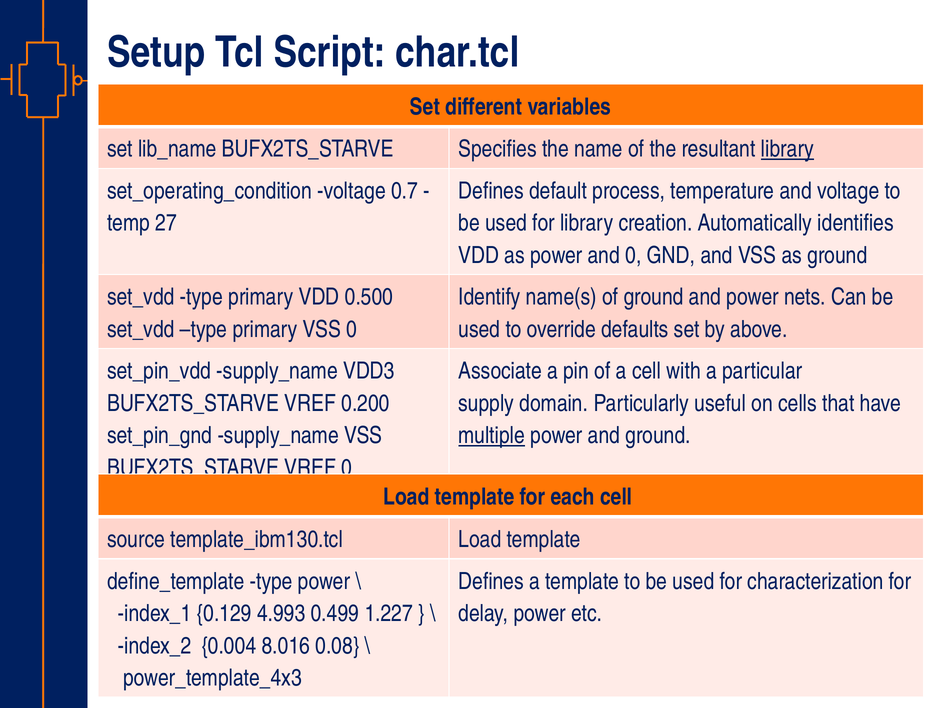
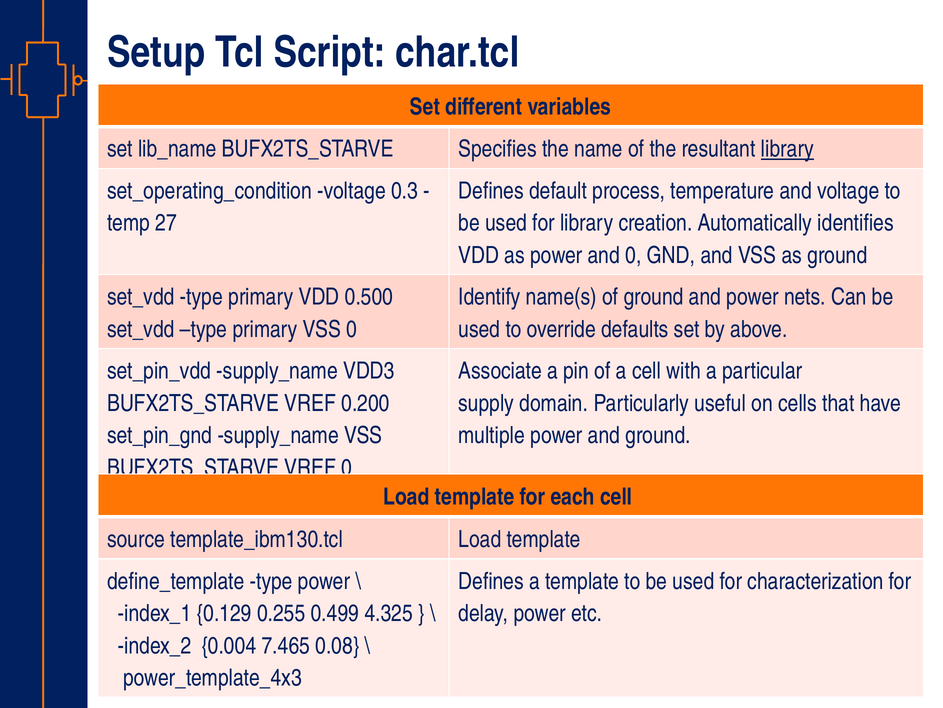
0.7: 0.7 -> 0.3
multiple underline: present -> none
4.993: 4.993 -> 0.255
1.227: 1.227 -> 4.325
8.016: 8.016 -> 7.465
